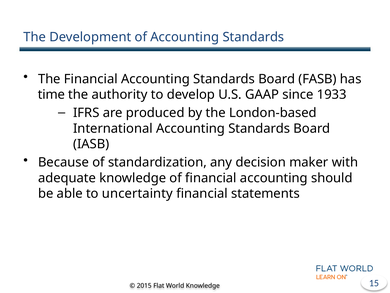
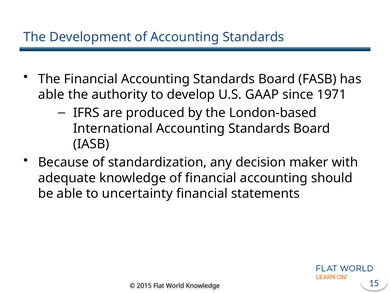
time at (51, 95): time -> able
1933: 1933 -> 1971
